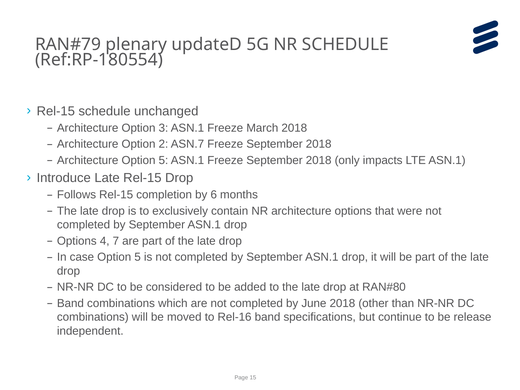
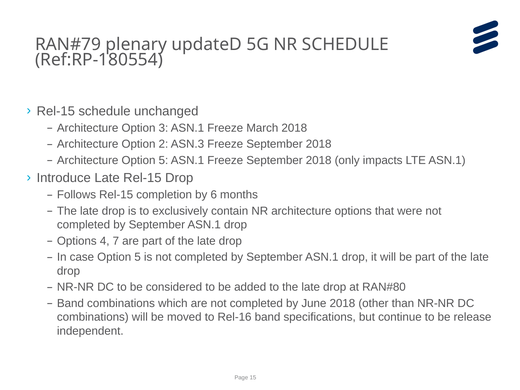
ASN.7: ASN.7 -> ASN.3
